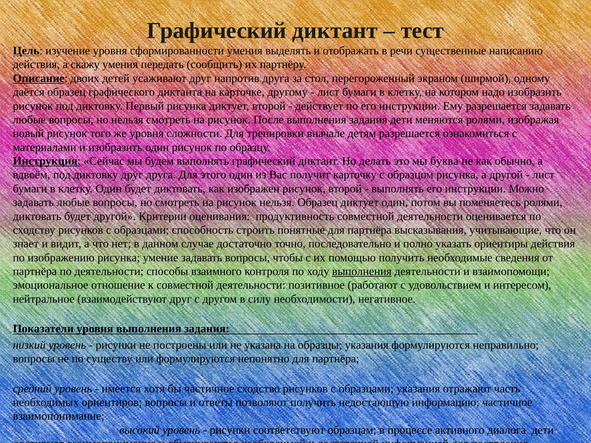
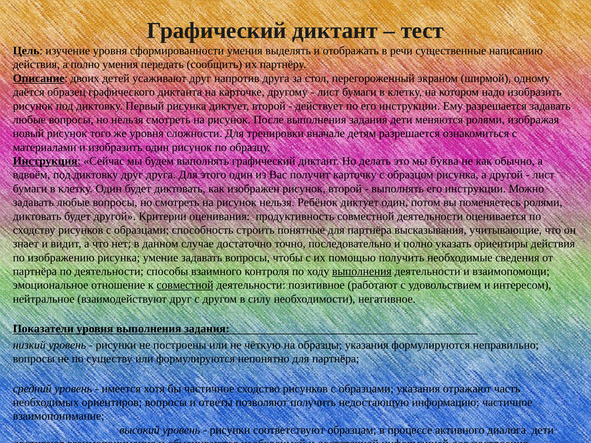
а скажу: скажу -> полно
нельзя Образец: Образец -> Ребёнок
совместной at (185, 285) underline: none -> present
указана: указана -> чёткую
